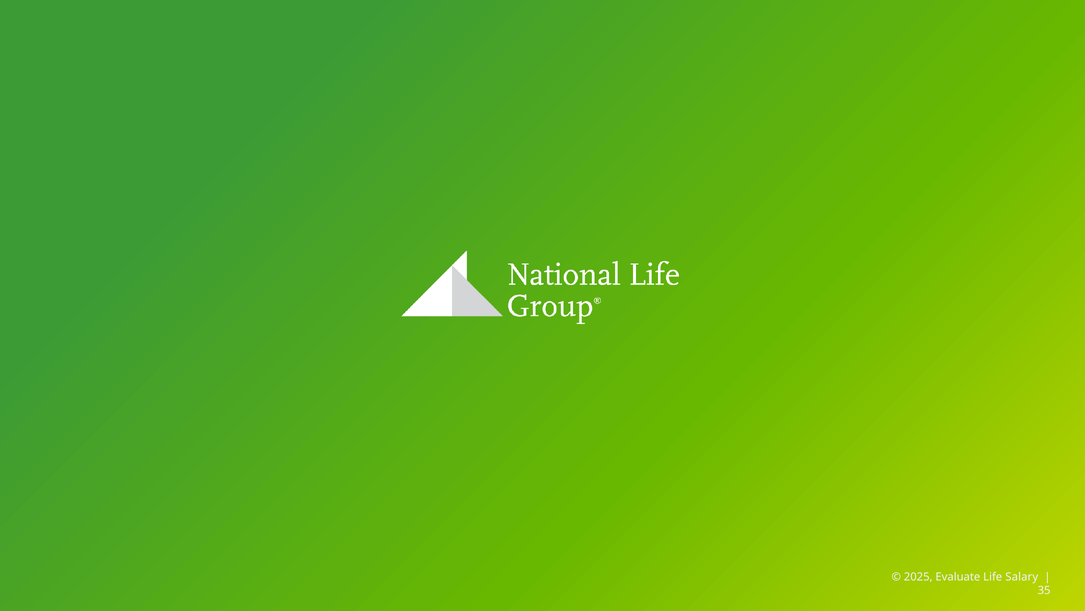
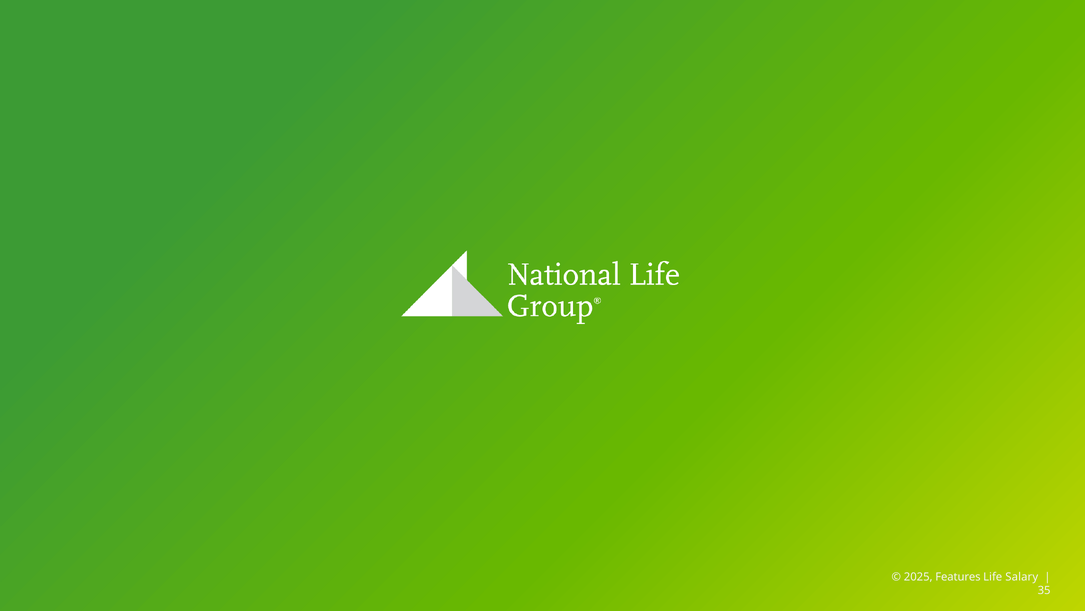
Evaluate: Evaluate -> Features
